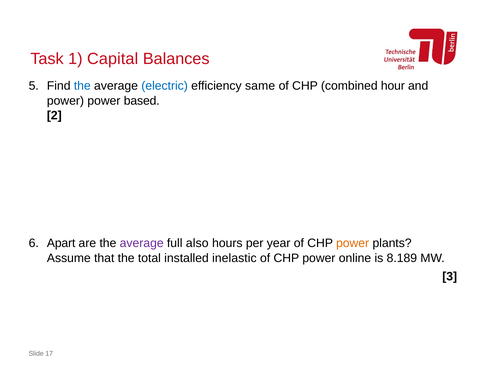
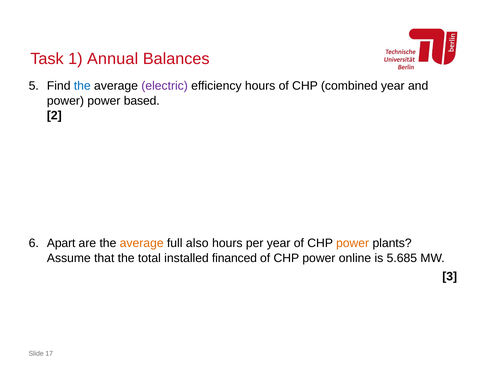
Capital: Capital -> Annual
electric colour: blue -> purple
efficiency same: same -> hours
combined hour: hour -> year
average at (142, 243) colour: purple -> orange
inelastic: inelastic -> financed
8.189: 8.189 -> 5.685
